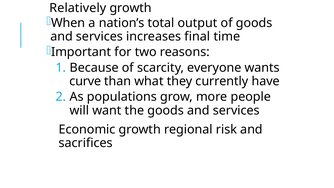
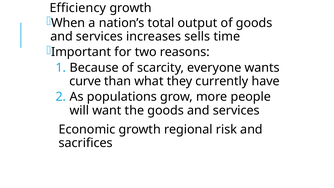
Relatively: Relatively -> Efficiency
final: final -> sells
